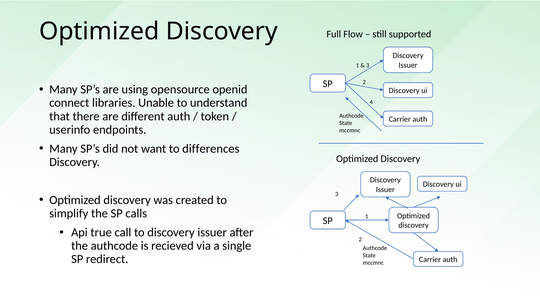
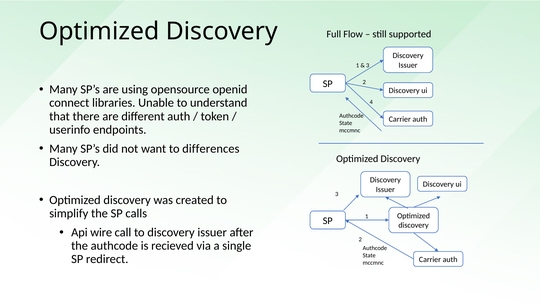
true: true -> wire
